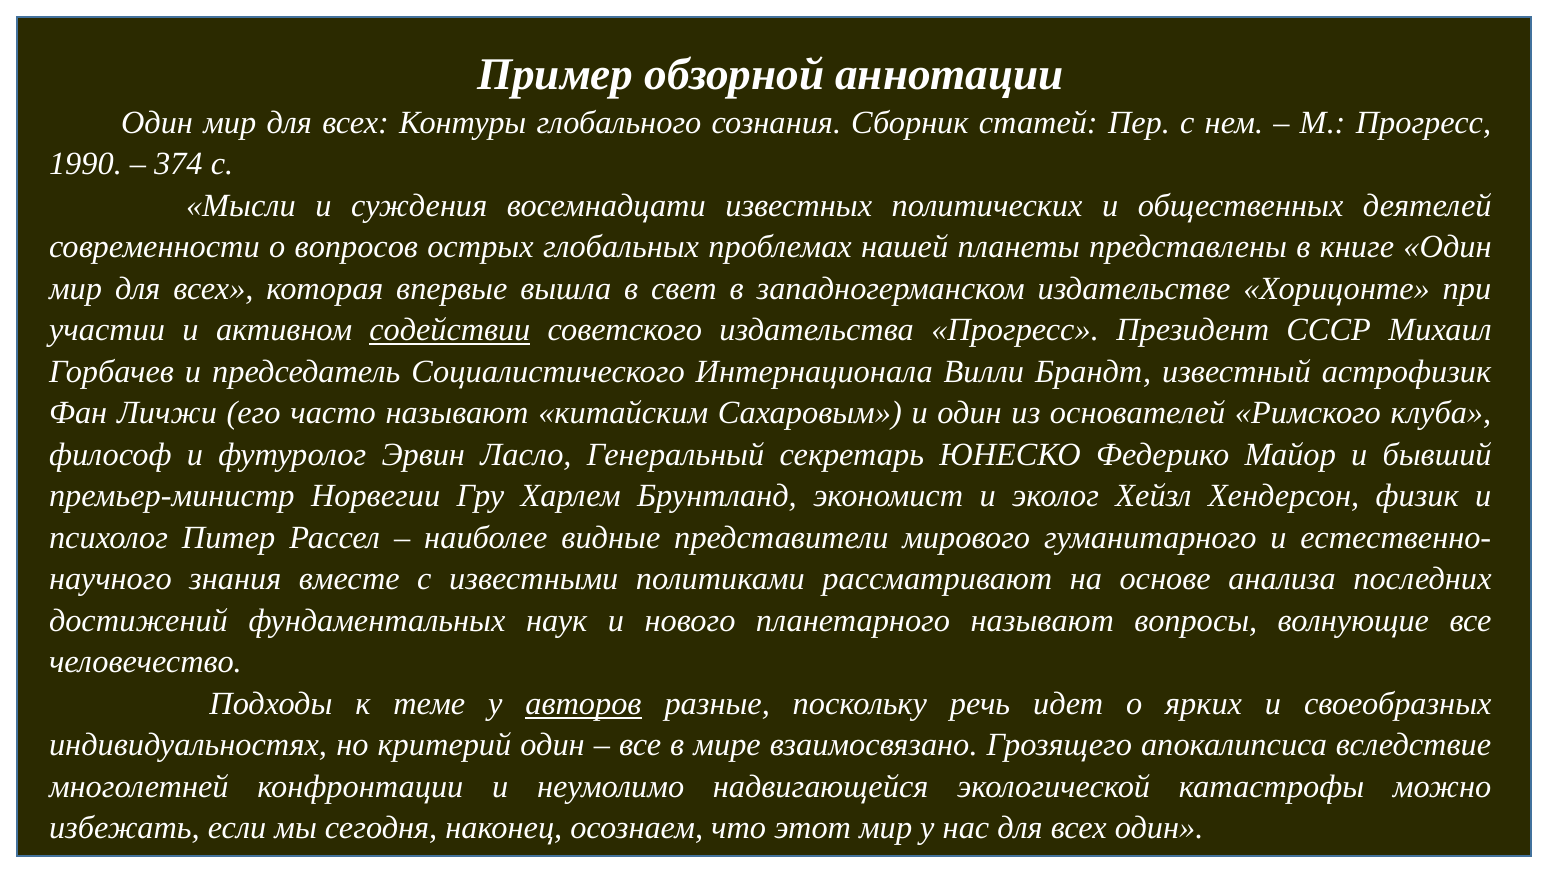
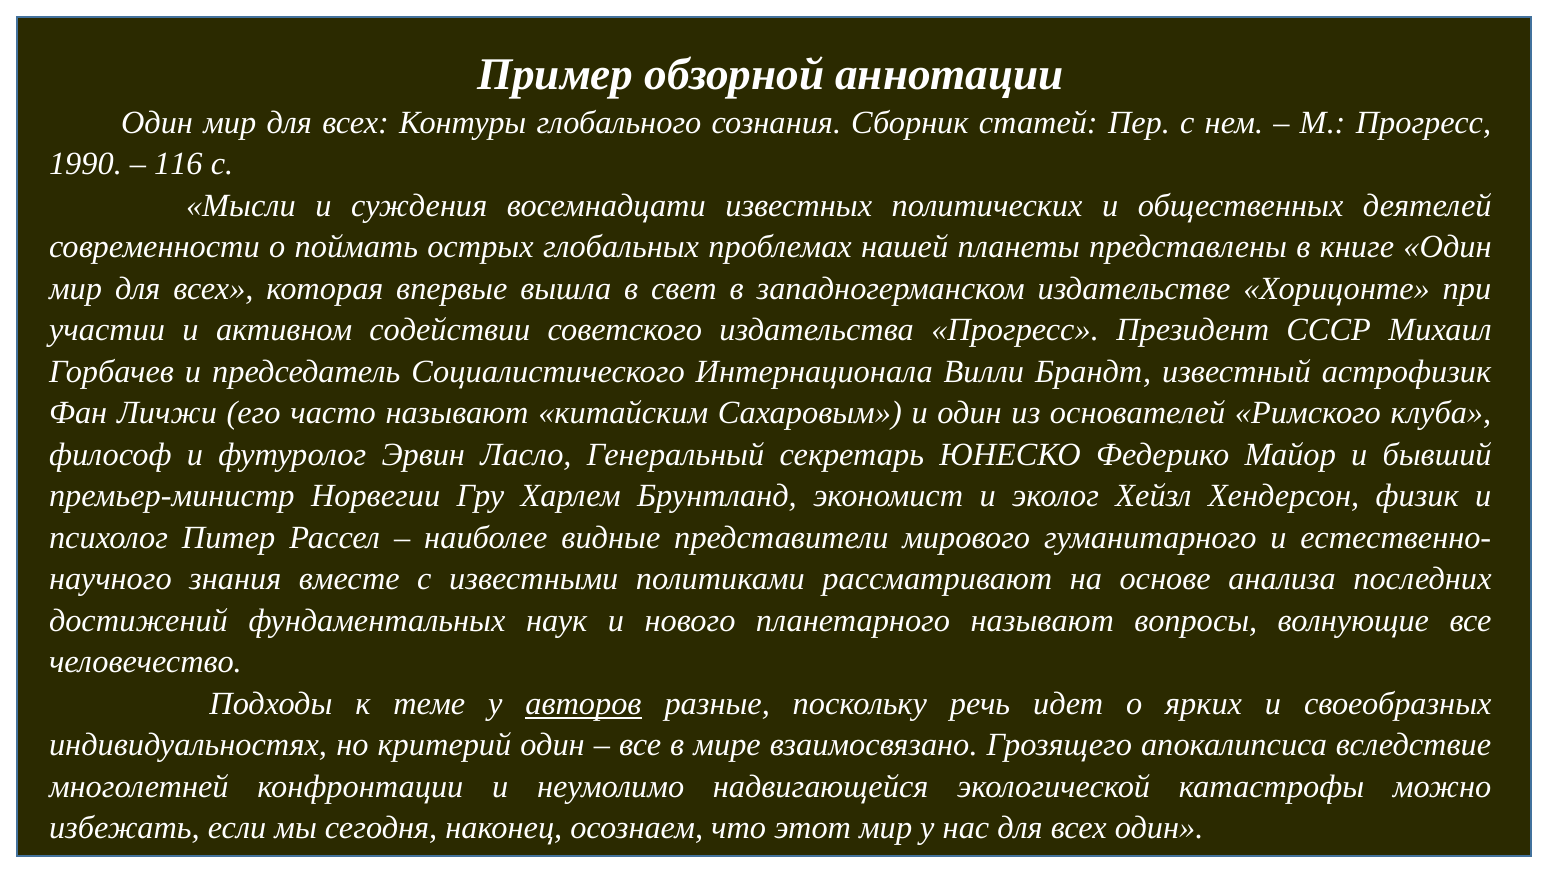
374: 374 -> 116
вопросов: вопросов -> поймать
содействии underline: present -> none
